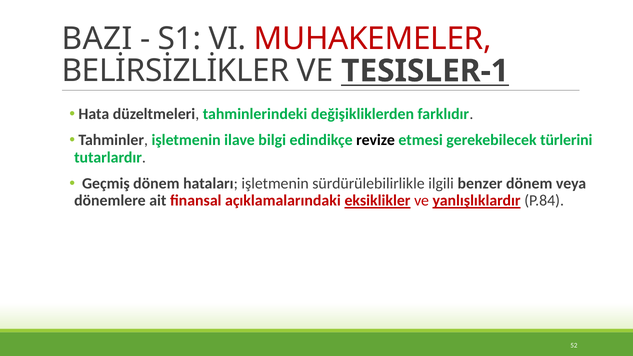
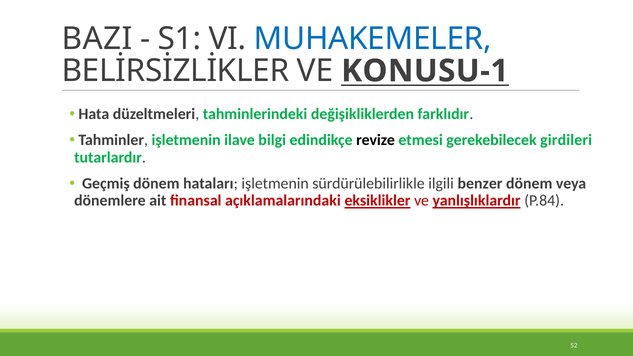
MUHAKEMELER colour: red -> blue
TESISLER-1: TESISLER-1 -> KONUSU-1
türlerini: türlerini -> girdileri
